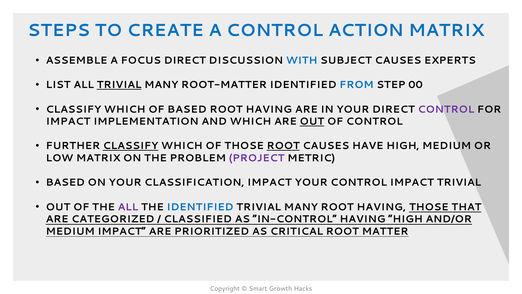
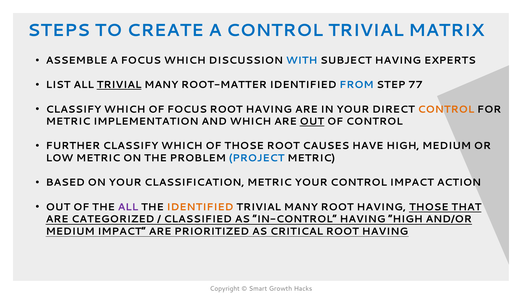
CONTROL ACTION: ACTION -> TRIVIAL
FOCUS DIRECT: DIRECT -> WHICH
SUBJECT CAUSES: CAUSES -> HAVING
00: 00 -> 77
OF BASED: BASED -> FOCUS
CONTROL at (446, 109) colour: purple -> orange
IMPACT at (68, 121): IMPACT -> METRIC
CLASSIFY at (130, 146) underline: present -> none
ROOT at (283, 146) underline: present -> none
LOW MATRIX: MATRIX -> METRIC
PROJECT colour: purple -> blue
CLASSIFICATION IMPACT: IMPACT -> METRIC
IMPACT TRIVIAL: TRIVIAL -> ACTION
IDENTIFIED at (200, 207) colour: blue -> orange
CRITICAL ROOT MATTER: MATTER -> HAVING
